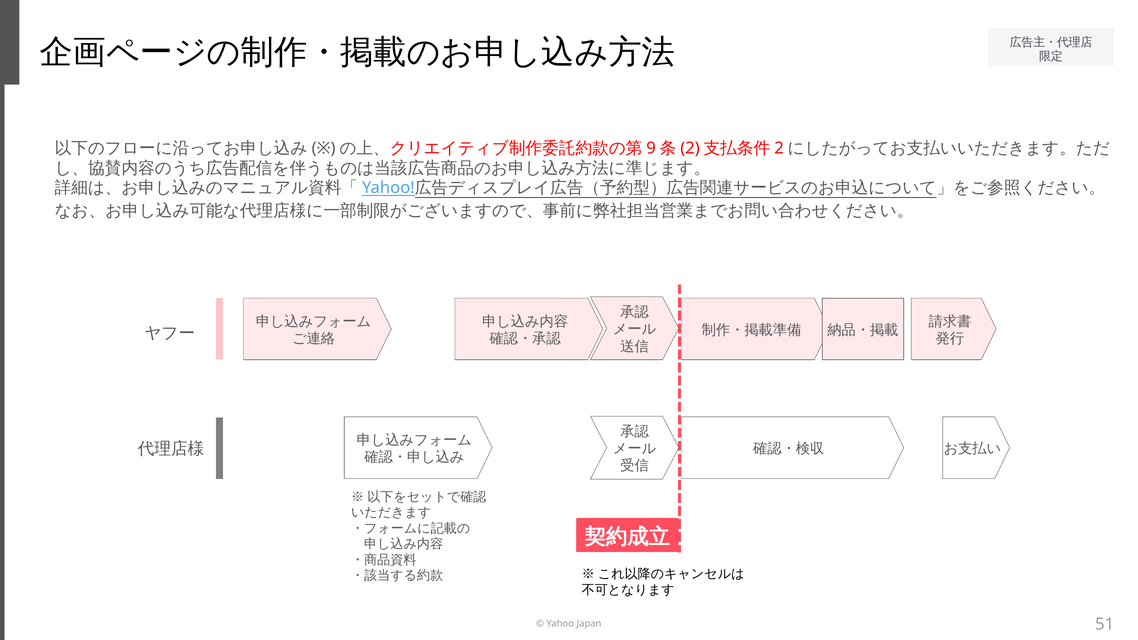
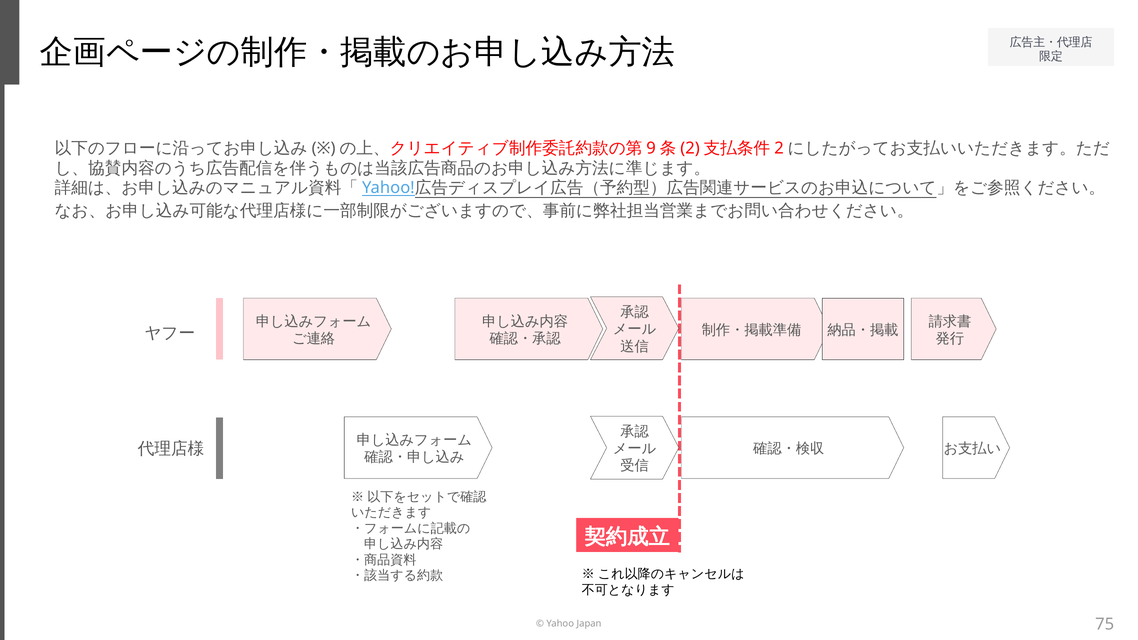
51: 51 -> 75
